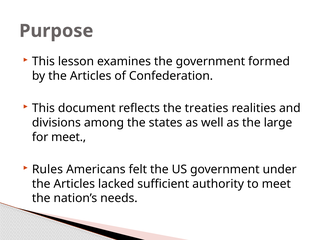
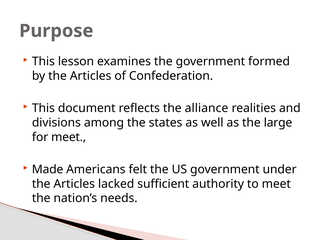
treaties: treaties -> alliance
Rules: Rules -> Made
